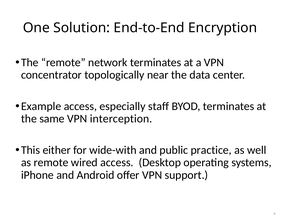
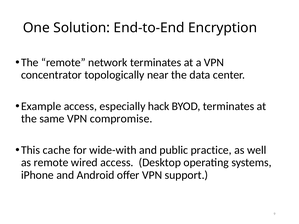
staff: staff -> hack
interception: interception -> compromise
either: either -> cache
